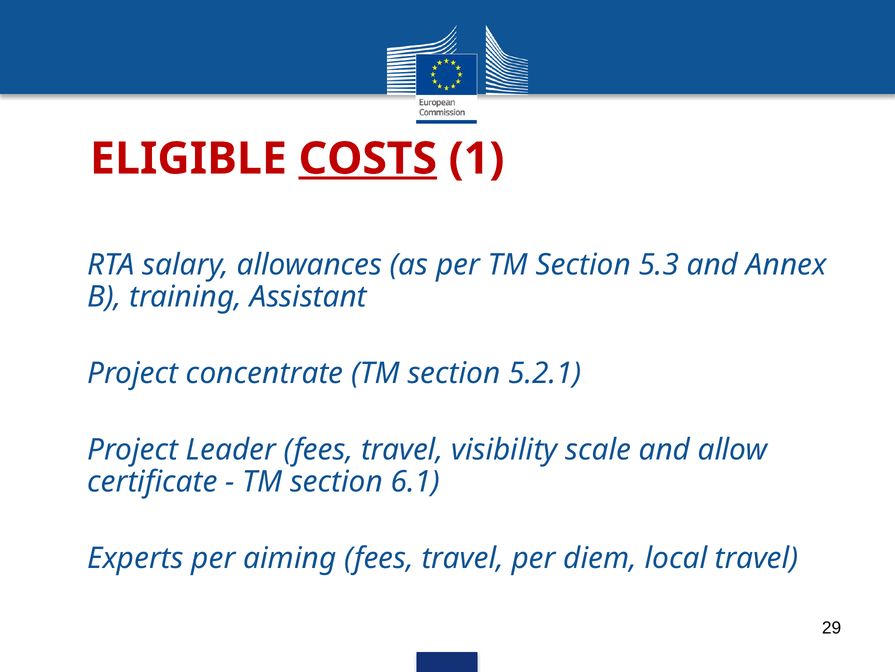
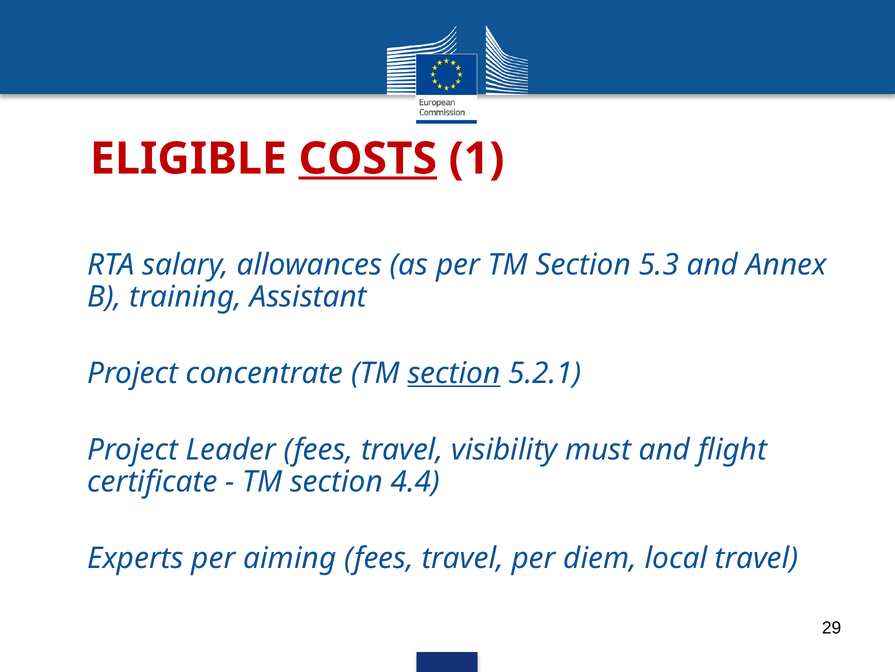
section at (454, 373) underline: none -> present
scale: scale -> must
allow: allow -> flight
6.1: 6.1 -> 4.4
